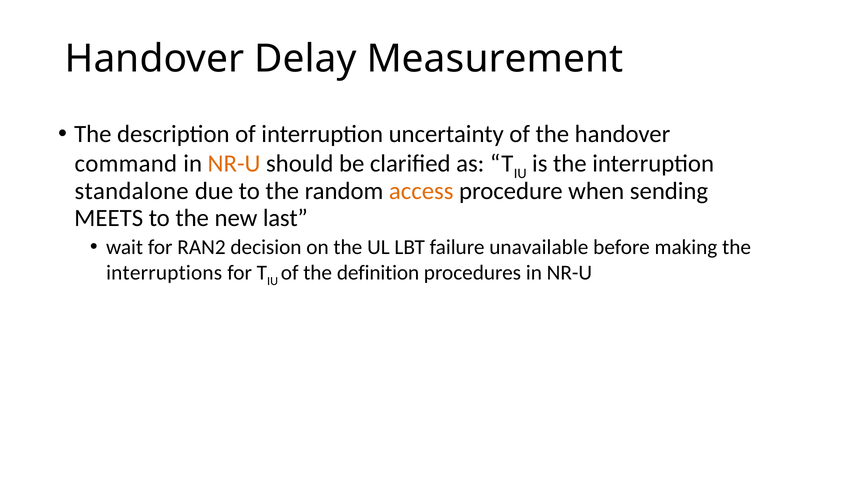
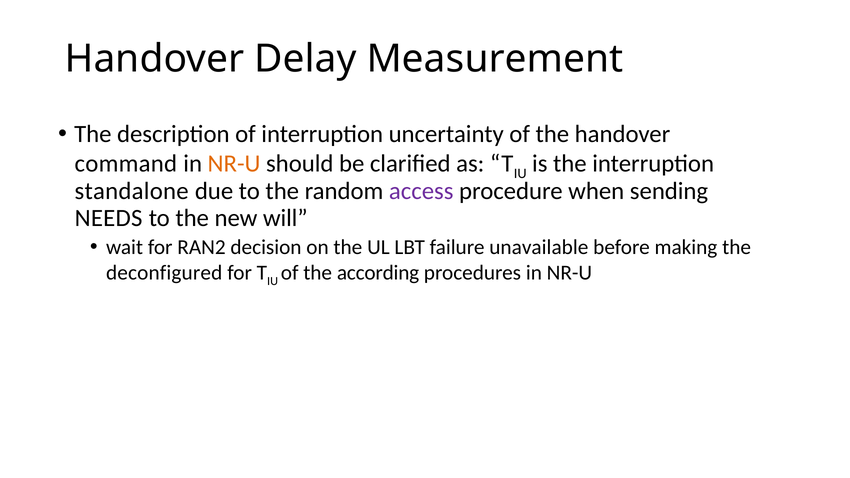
access colour: orange -> purple
MEETS: MEETS -> NEEDS
last: last -> will
interruptions: interruptions -> deconfigured
definition: definition -> according
